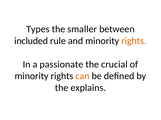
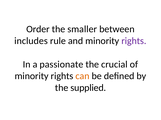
Types: Types -> Order
included: included -> includes
rights at (134, 41) colour: orange -> purple
explains: explains -> supplied
